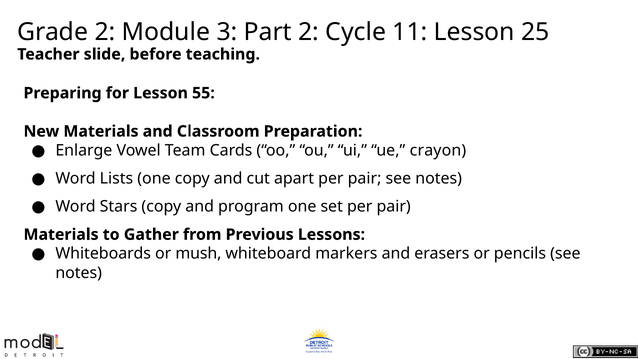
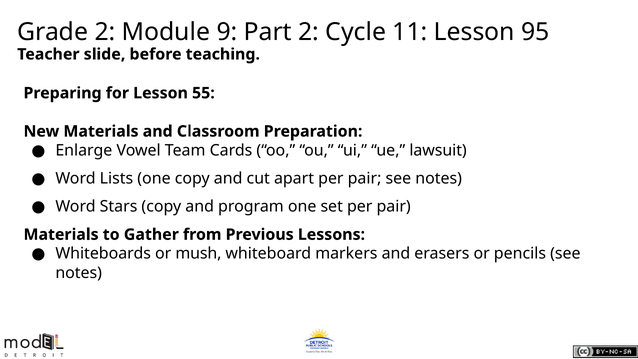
3: 3 -> 9
25: 25 -> 95
crayon: crayon -> lawsuit
